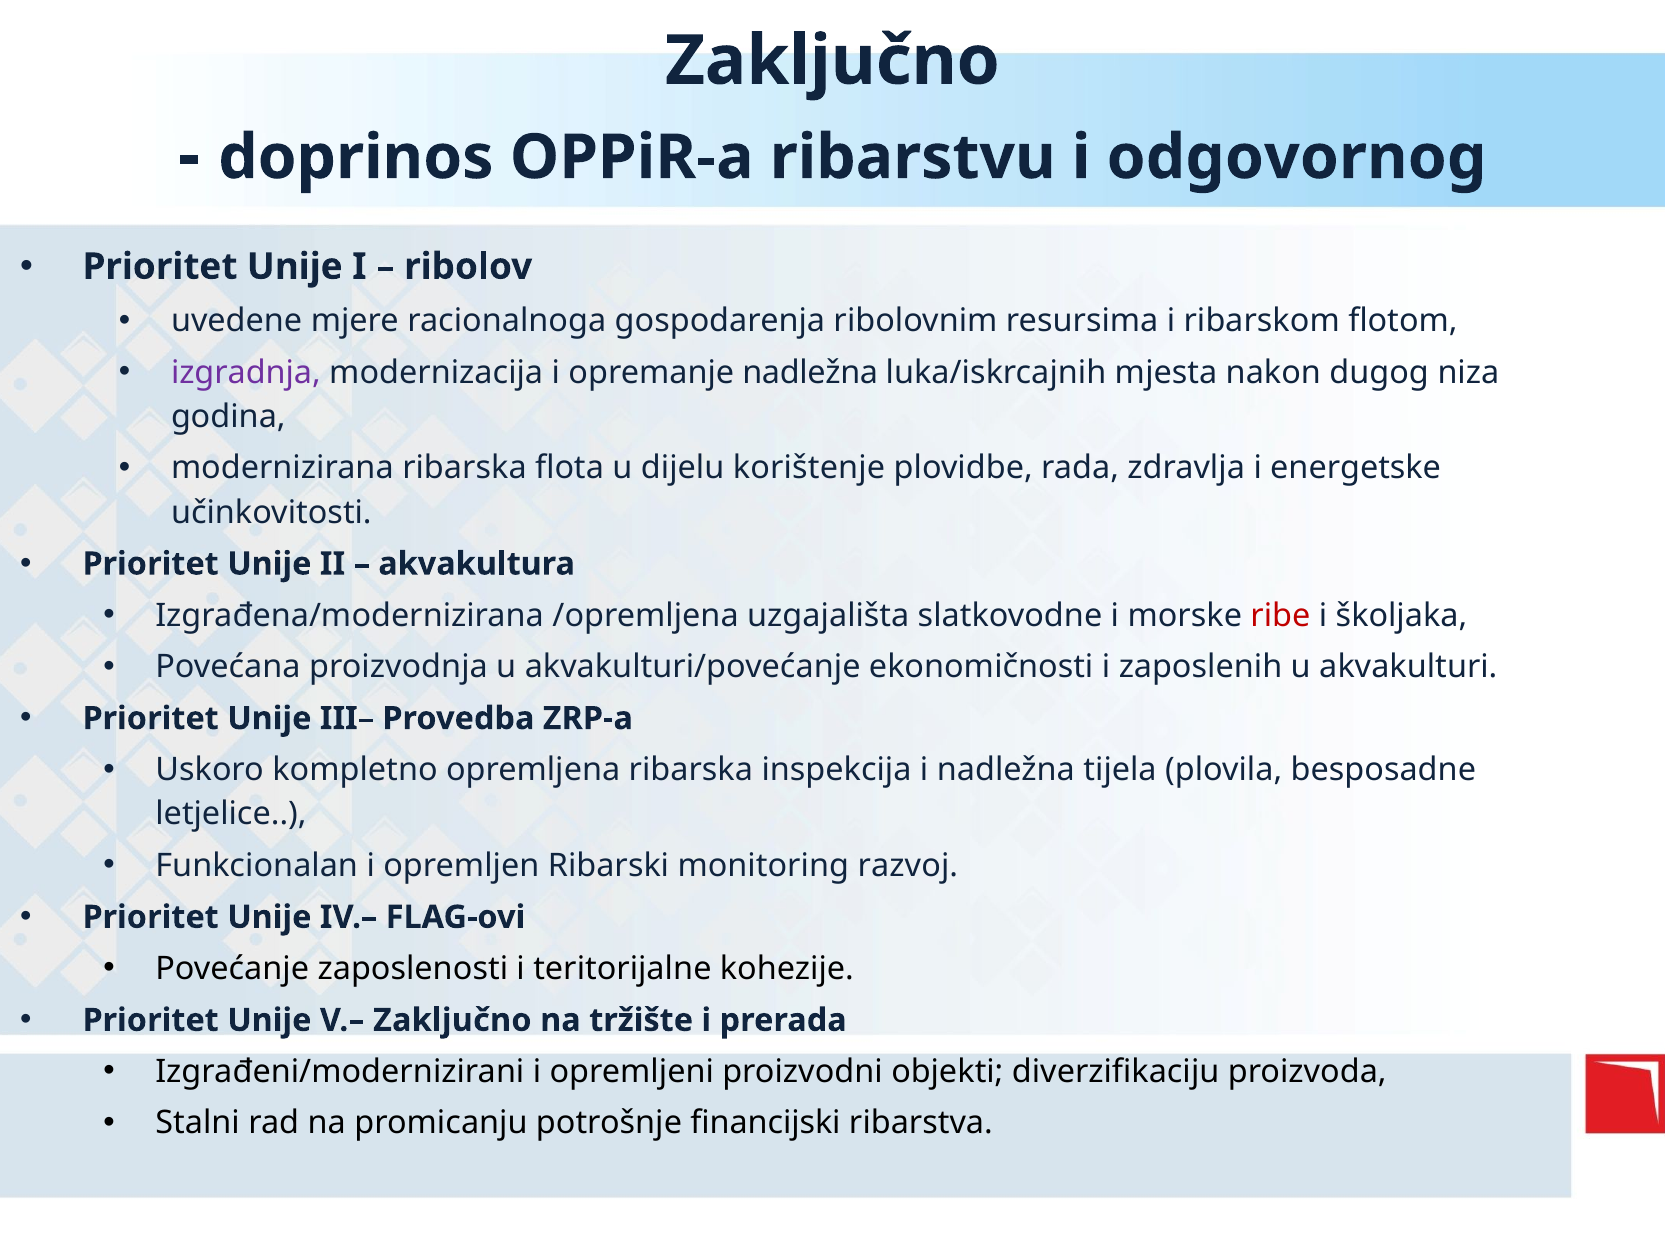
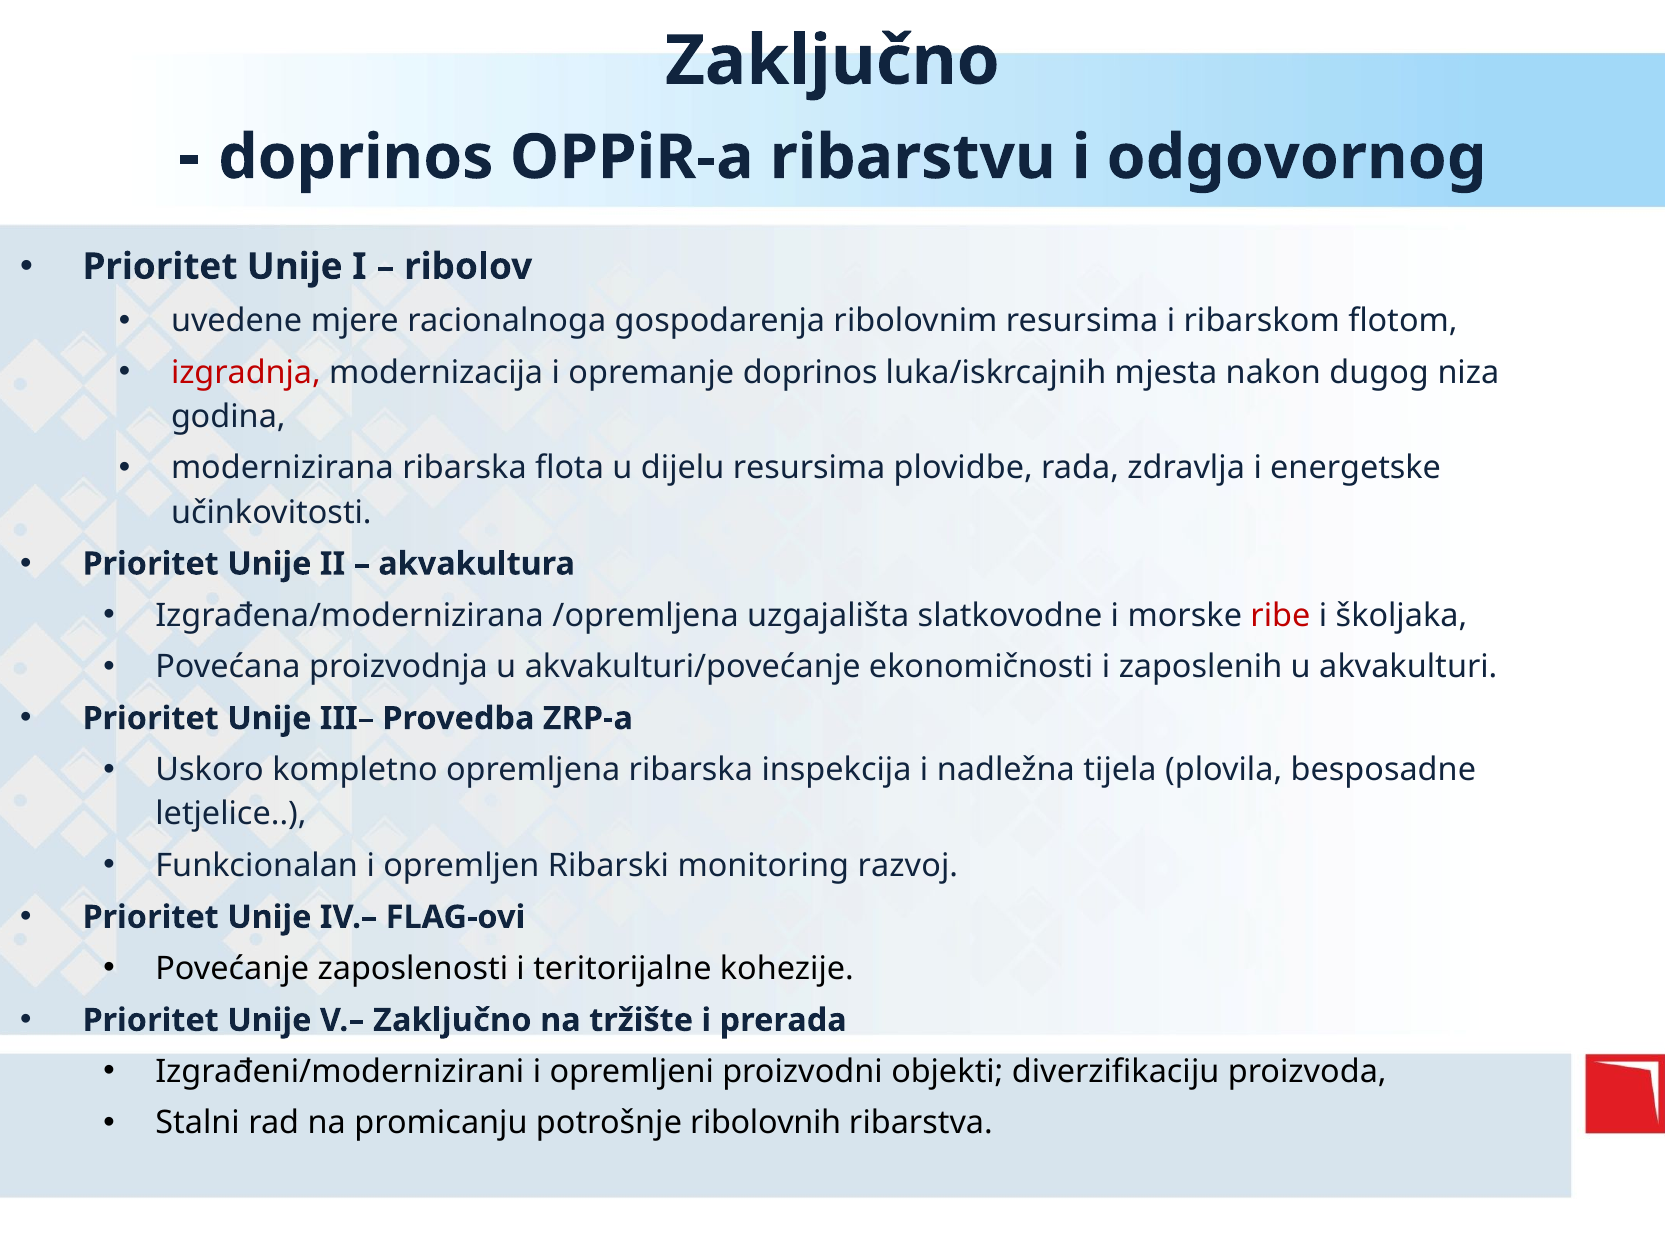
izgradnja colour: purple -> red
opremanje nadležna: nadležna -> doprinos
dijelu korištenje: korištenje -> resursima
financijski: financijski -> ribolovnih
